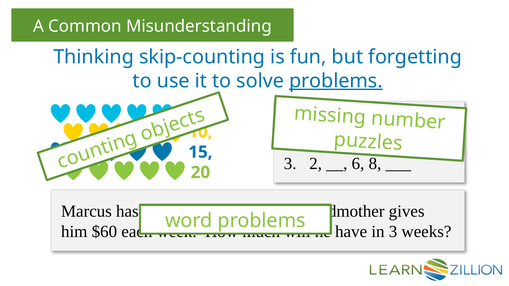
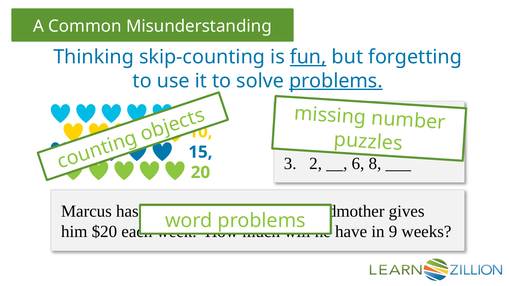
fun underline: none -> present
$60: $60 -> $20
in 3: 3 -> 9
